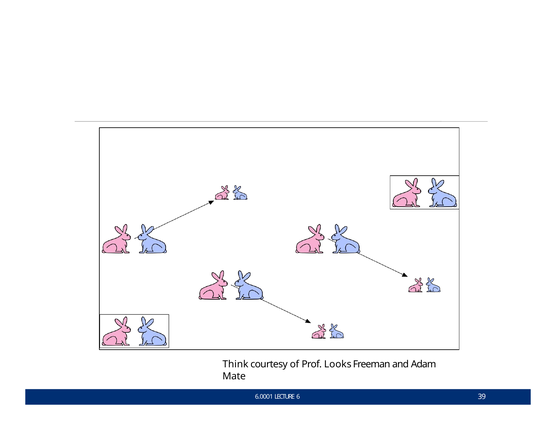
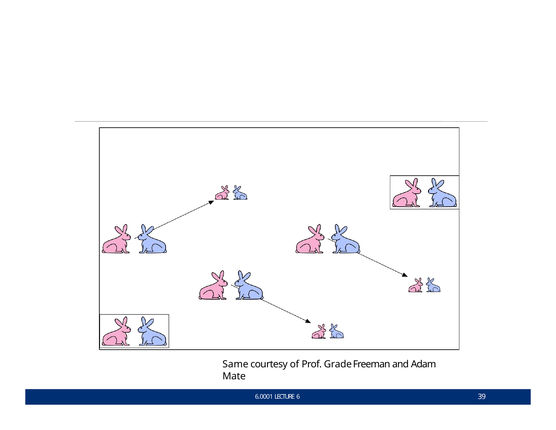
Think: Think -> Same
Looks: Looks -> Grade
